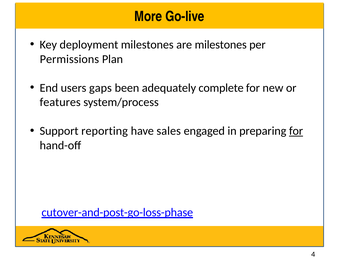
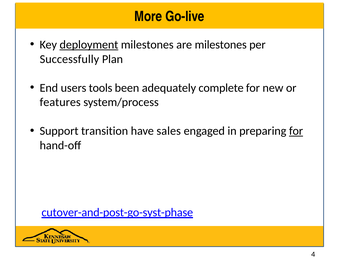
deployment underline: none -> present
Permissions: Permissions -> Successfully
gaps: gaps -> tools
reporting: reporting -> transition
cutover-and-post-go-loss-phase: cutover-and-post-go-loss-phase -> cutover-and-post-go-syst-phase
